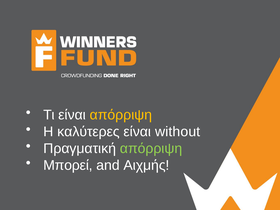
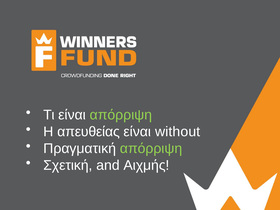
απόρριψη at (121, 115) colour: yellow -> light green
καλύτερες: καλύτερες -> απευθείας
Μπορεί: Μπορεί -> Σχετική
